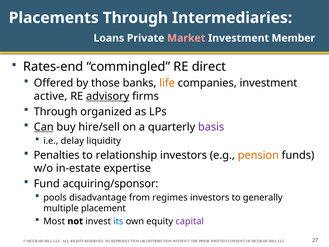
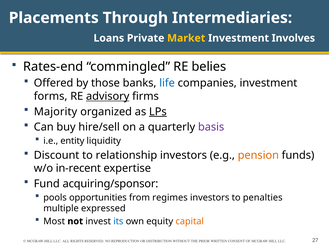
Market colour: pink -> yellow
Member: Member -> Involves
direct: direct -> belies
life colour: orange -> blue
active: active -> forms
Through at (56, 112): Through -> Majority
LPs underline: none -> present
Can underline: present -> none
delay: delay -> entity
Penalties: Penalties -> Discount
in-estate: in-estate -> in-recent
disadvantage: disadvantage -> opportunities
generally: generally -> penalties
placement: placement -> expressed
capital colour: purple -> orange
